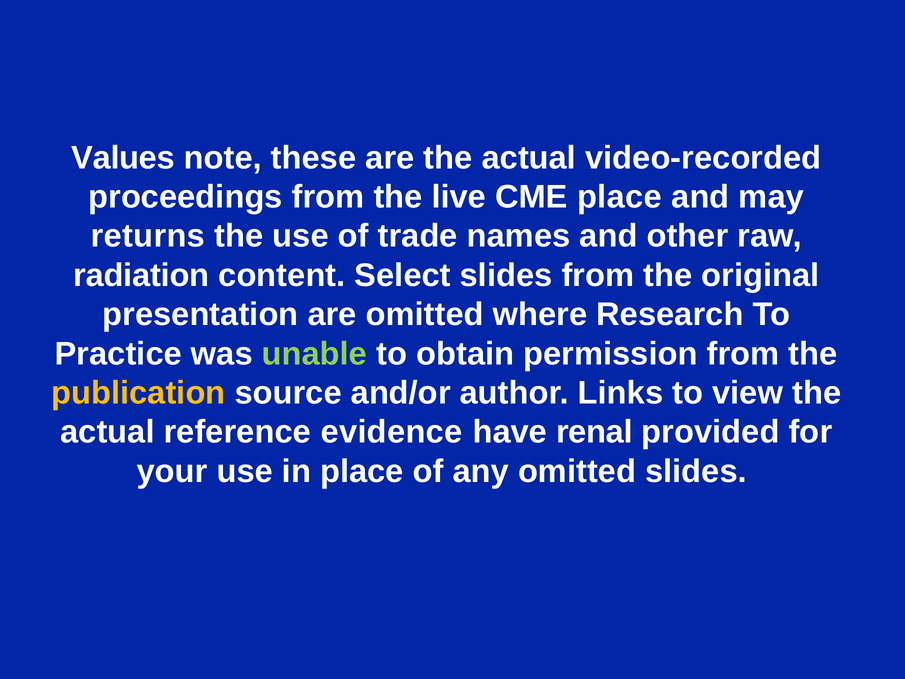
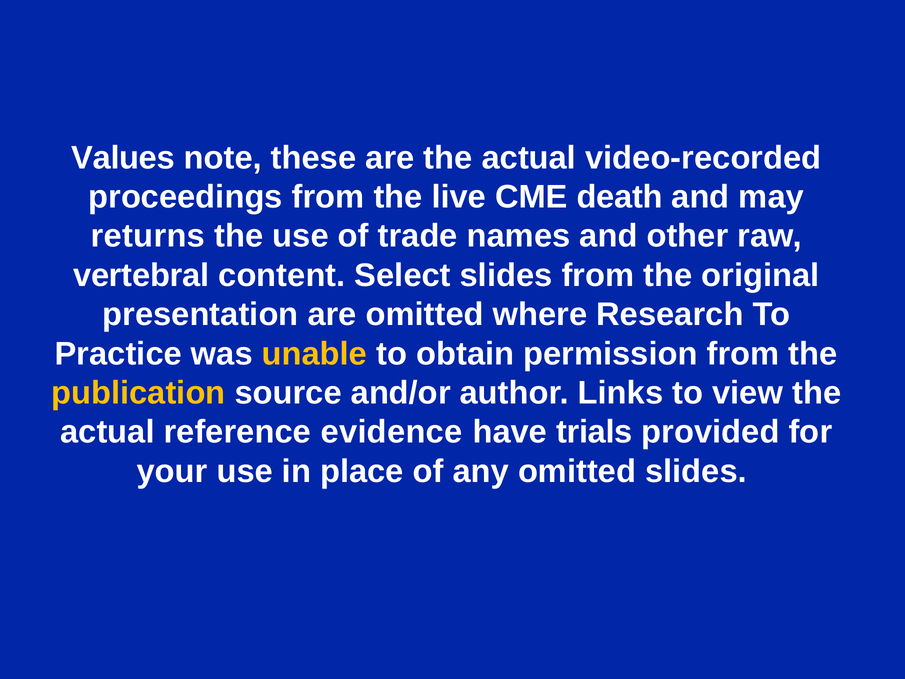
CME place: place -> death
radiation: radiation -> vertebral
unable colour: light green -> yellow
renal: renal -> trials
